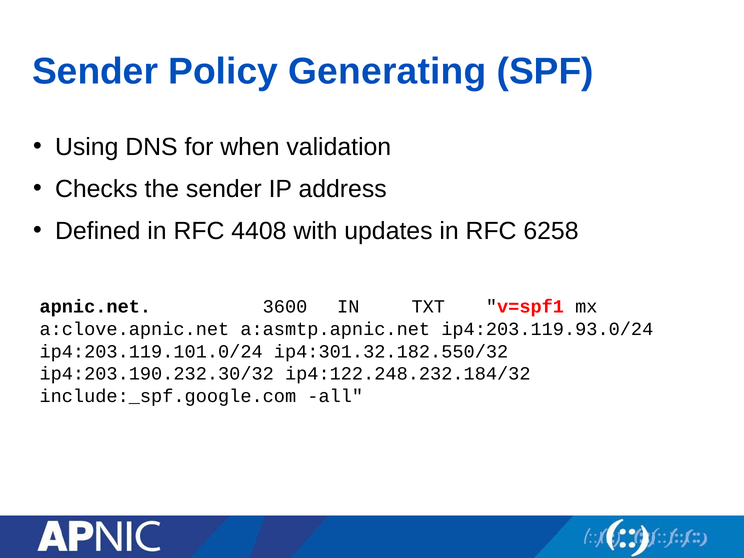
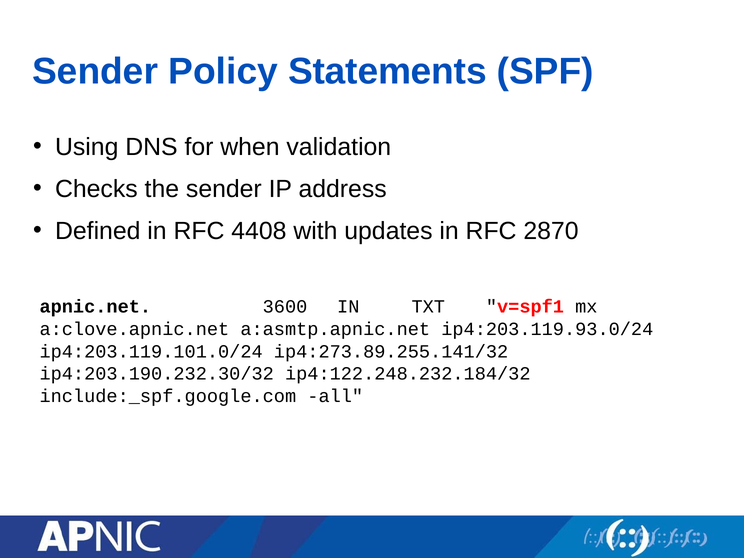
Generating: Generating -> Statements
6258: 6258 -> 2870
ip4:301.32.182.550/32: ip4:301.32.182.550/32 -> ip4:273.89.255.141/32
